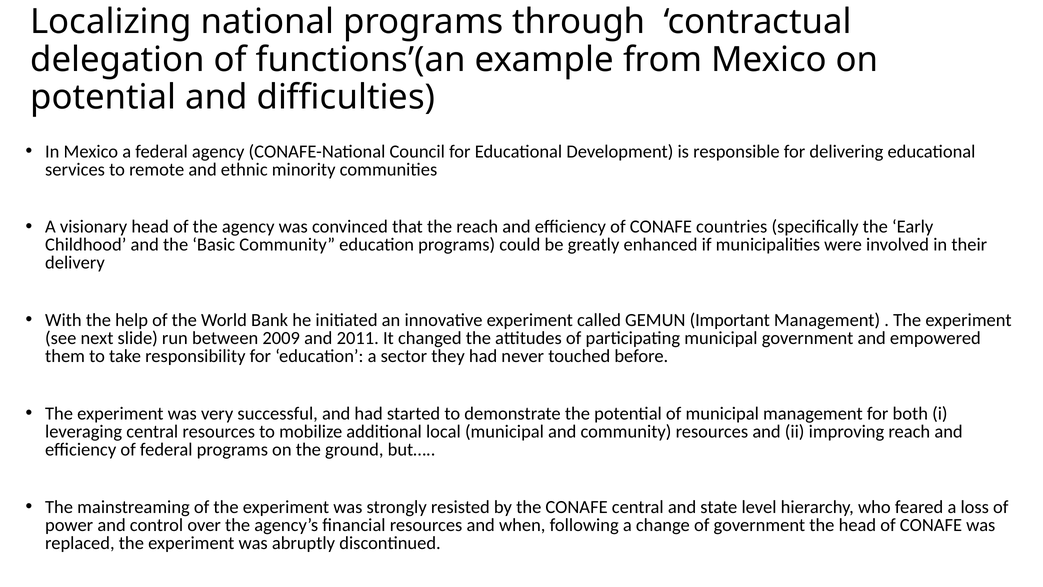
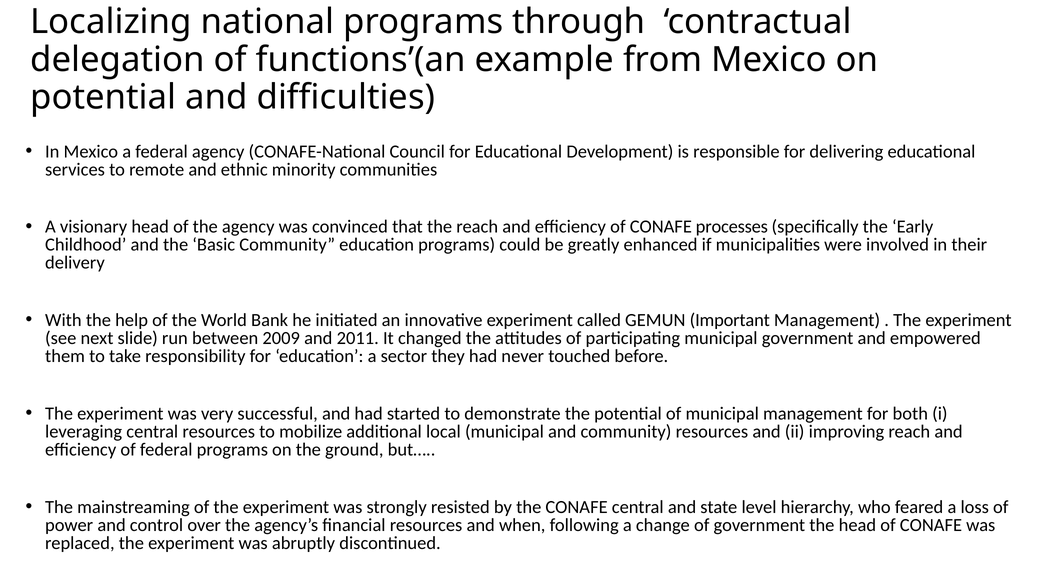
countries: countries -> processes
